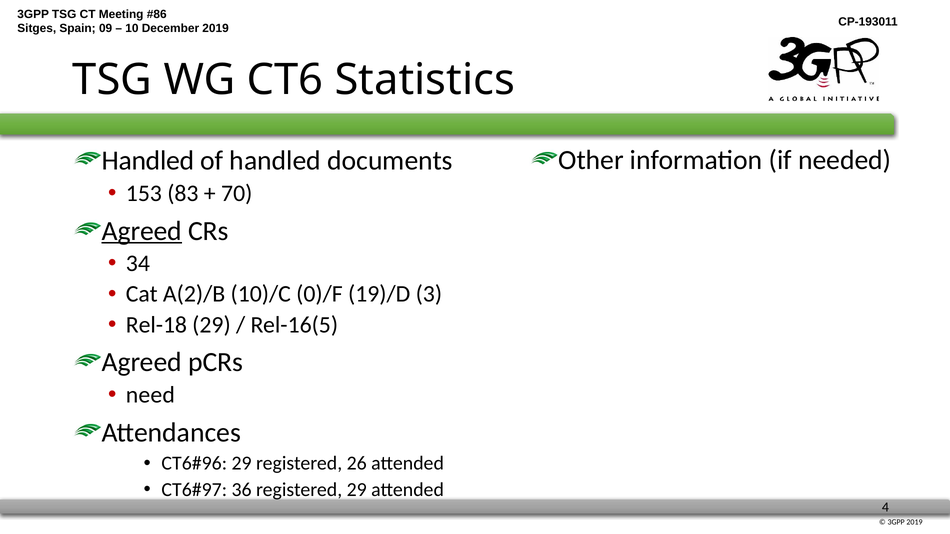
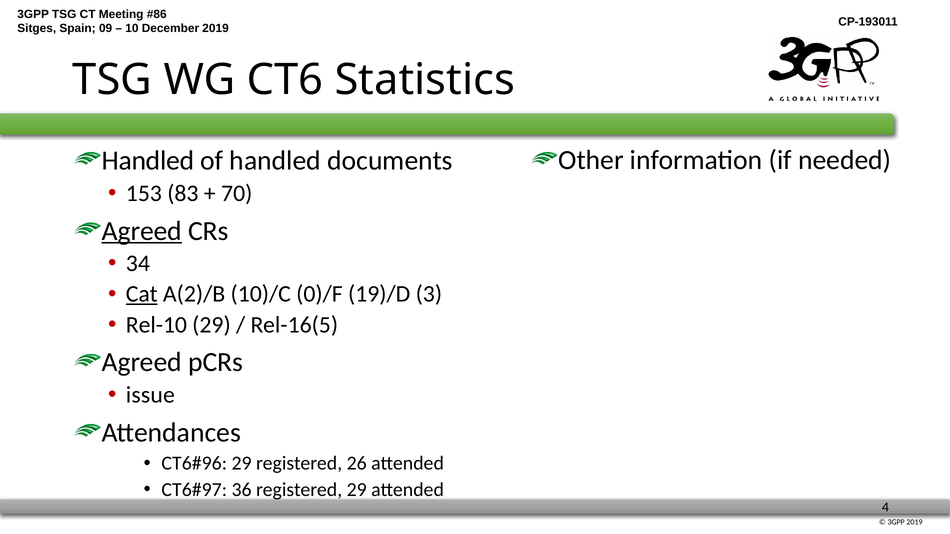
Cat underline: none -> present
Rel-18: Rel-18 -> Rel-10
need: need -> issue
